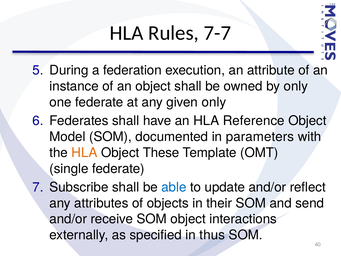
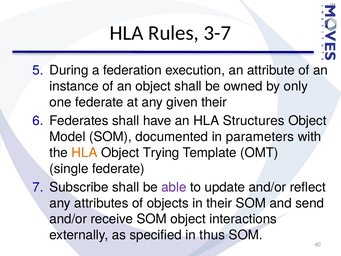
7-7: 7-7 -> 3-7
given only: only -> their
Reference: Reference -> Structures
These: These -> Trying
able colour: blue -> purple
